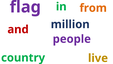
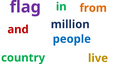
people colour: purple -> blue
